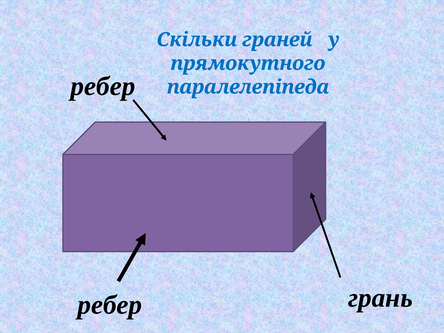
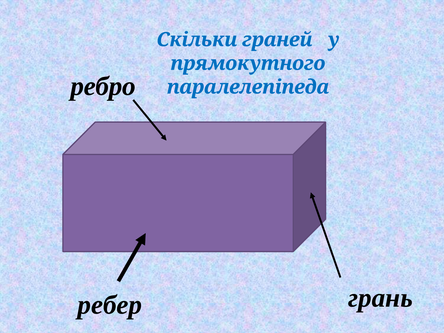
ребер at (103, 86): ребер -> ребро
